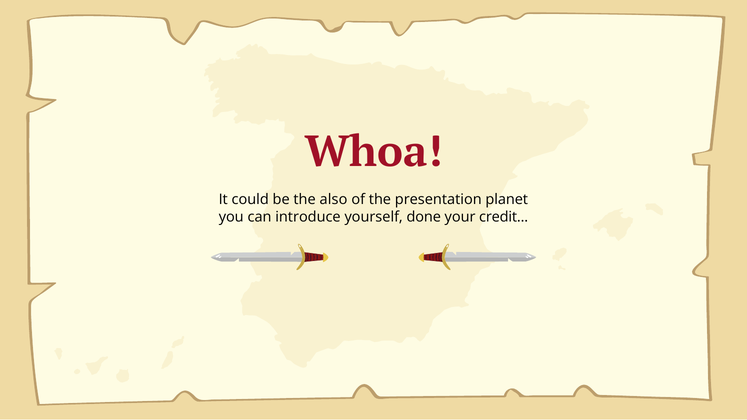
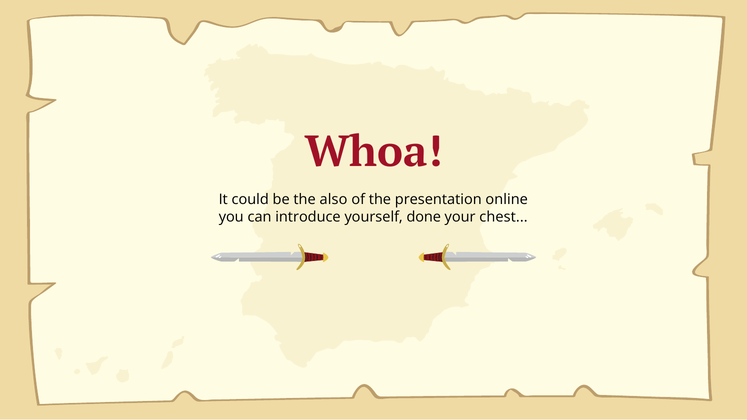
planet: planet -> online
credit: credit -> chest
